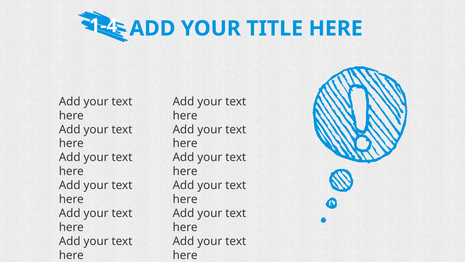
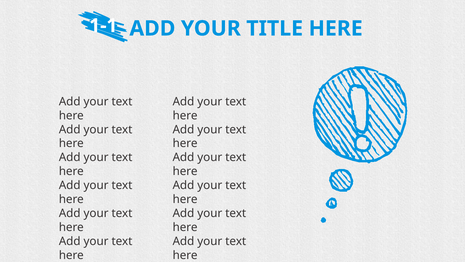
1-4: 1-4 -> 1-1
